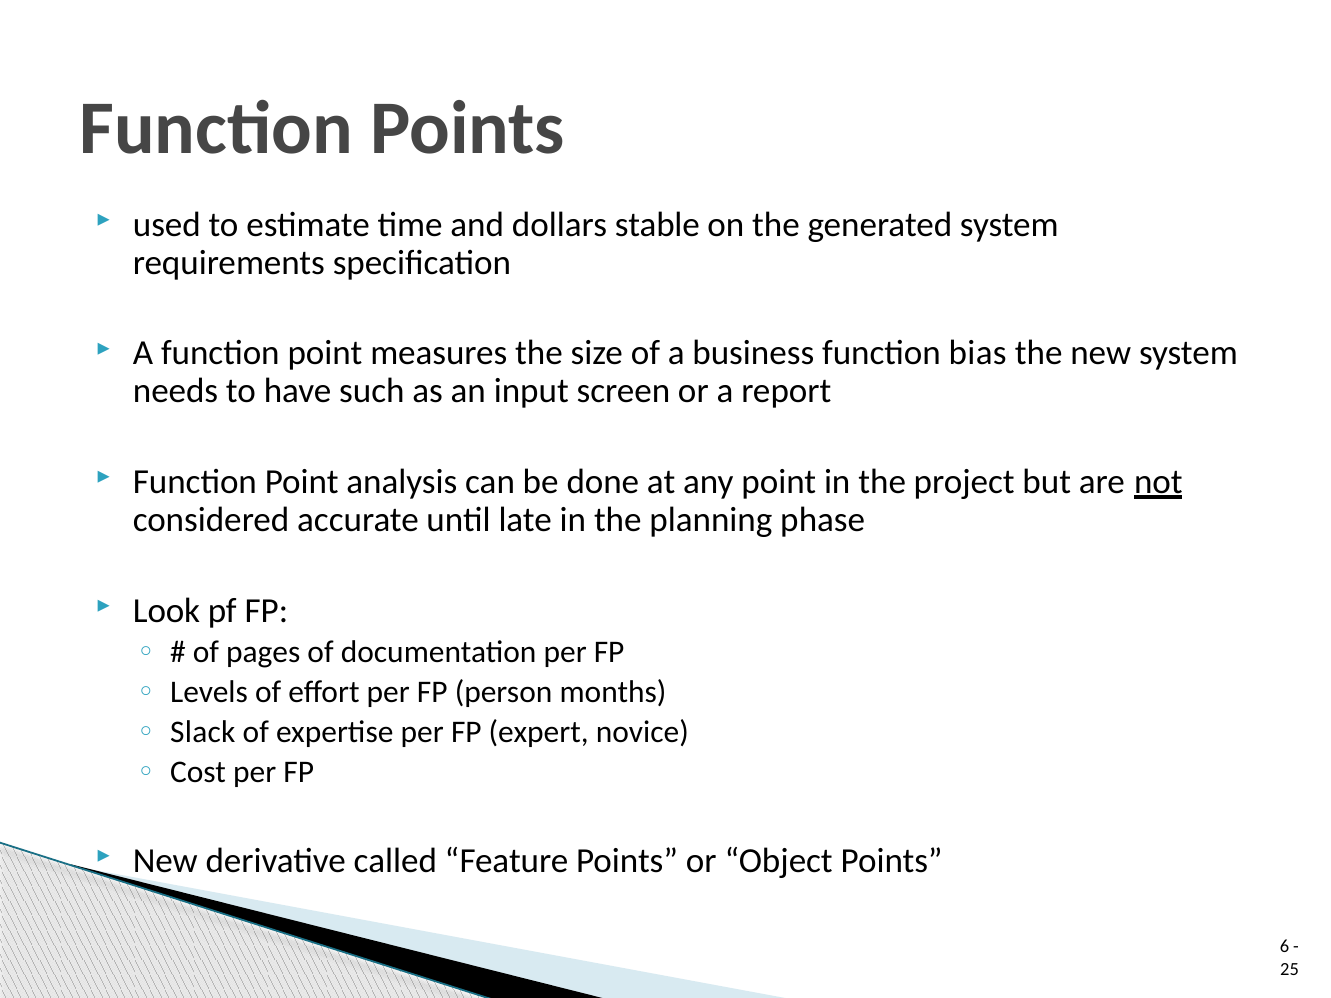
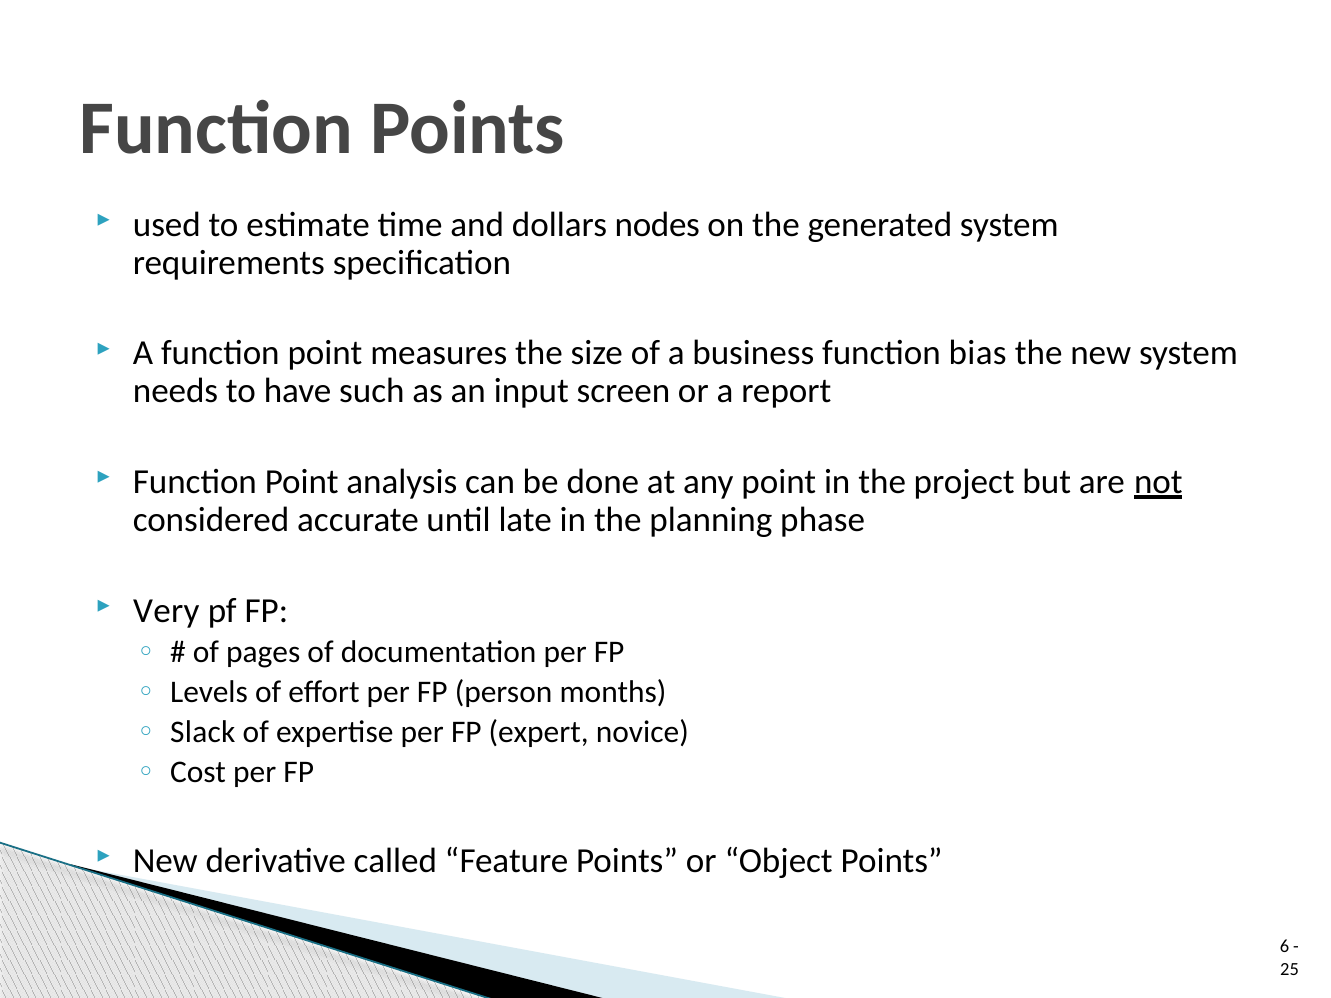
stable: stable -> nodes
Look: Look -> Very
